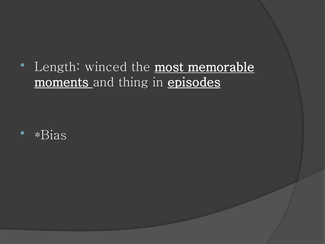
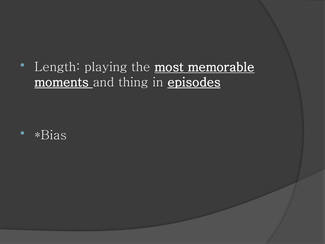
winced: winced -> playing
